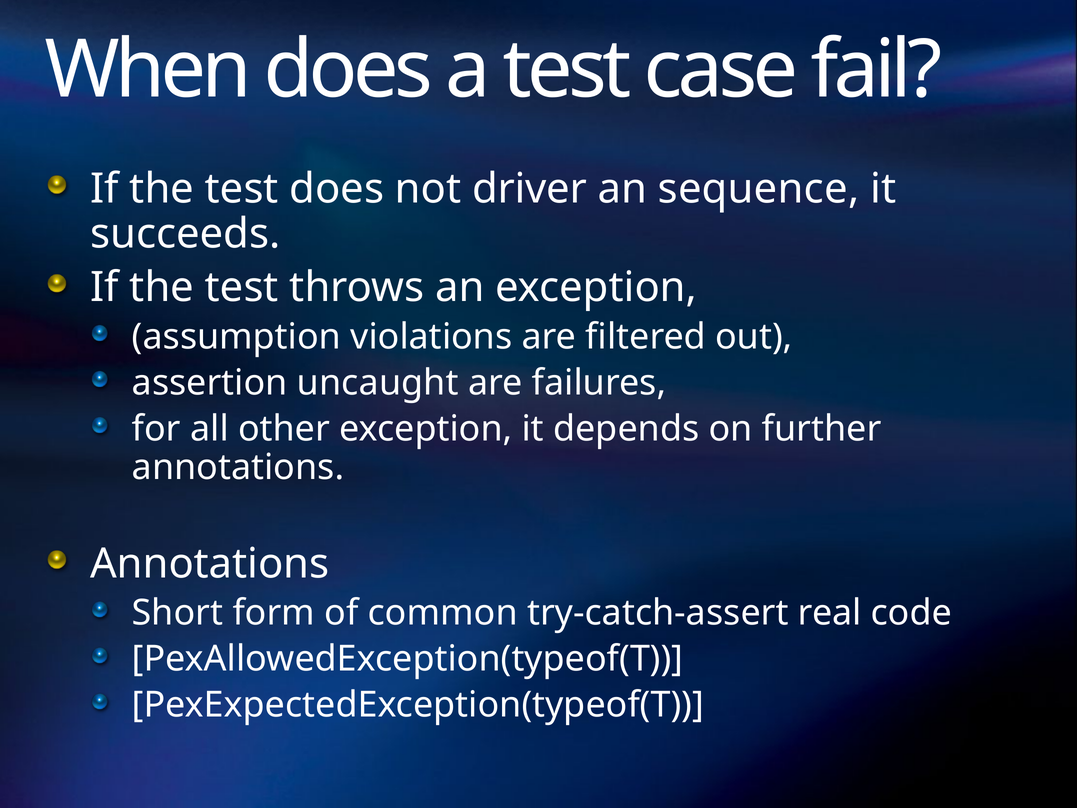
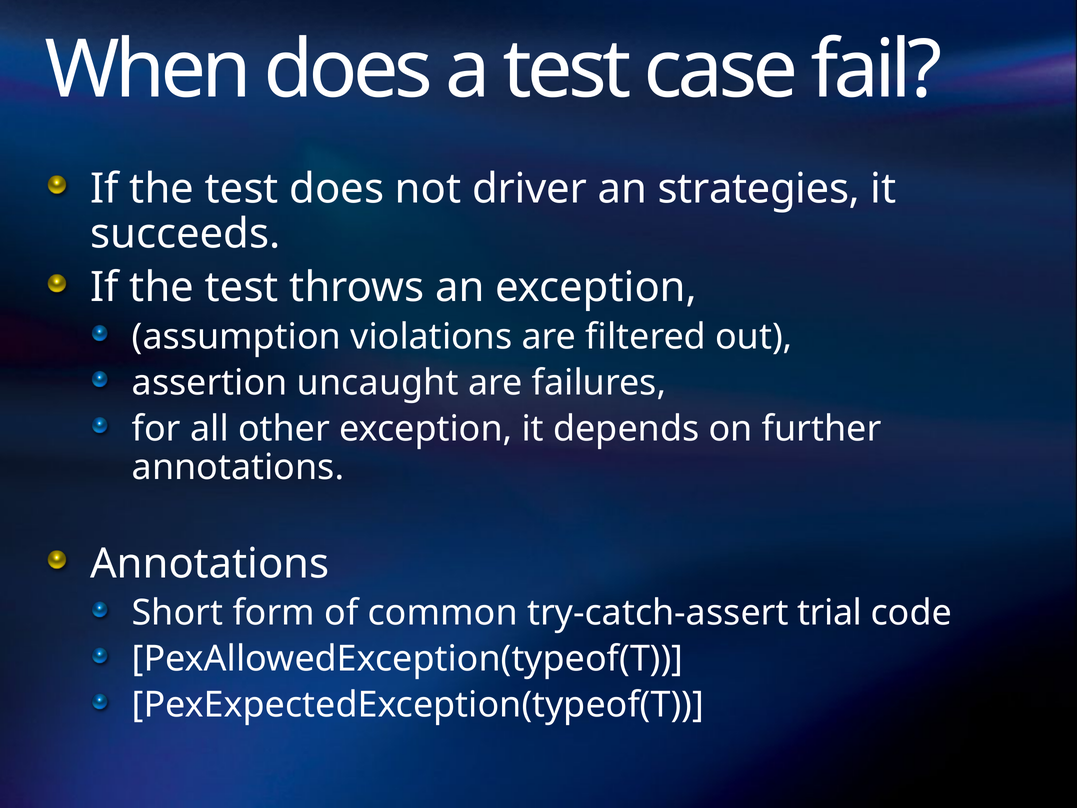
sequence: sequence -> strategies
real: real -> trial
